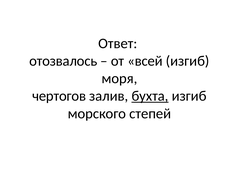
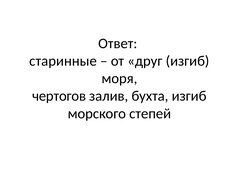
отозвалось: отозвалось -> старинные
всей: всей -> друг
бухта underline: present -> none
